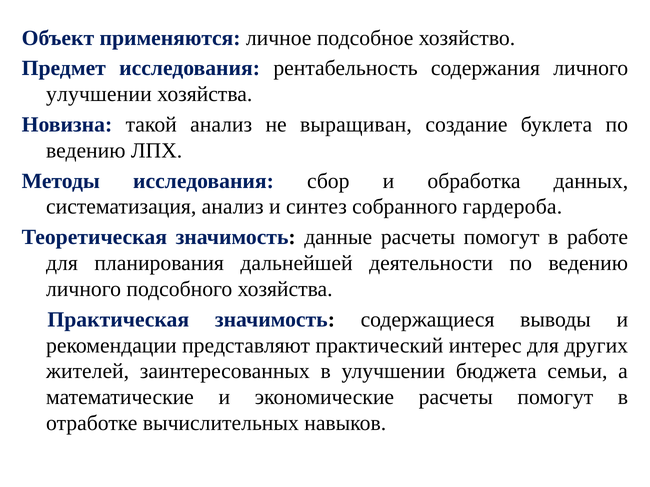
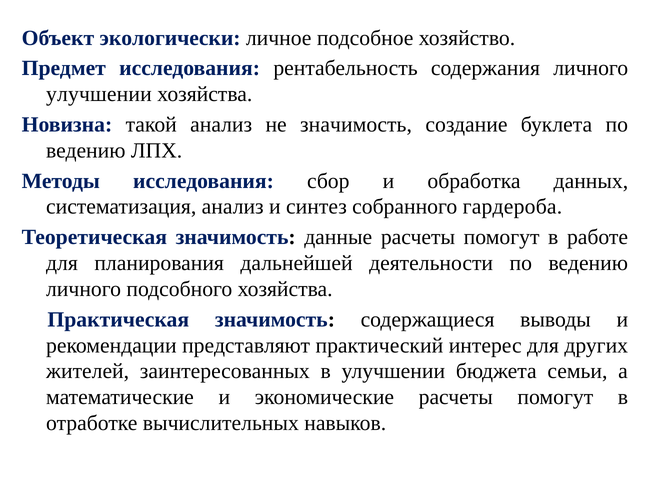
применяются: применяются -> экологически
не выращиван: выращиван -> значимость
